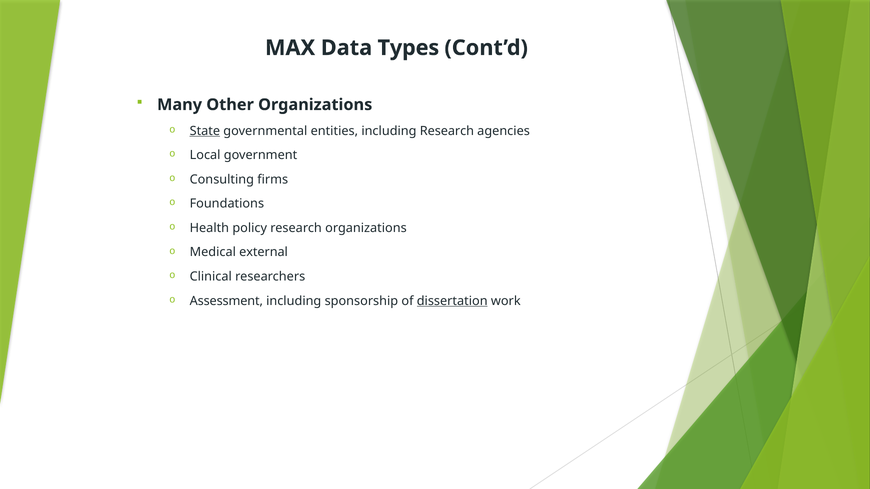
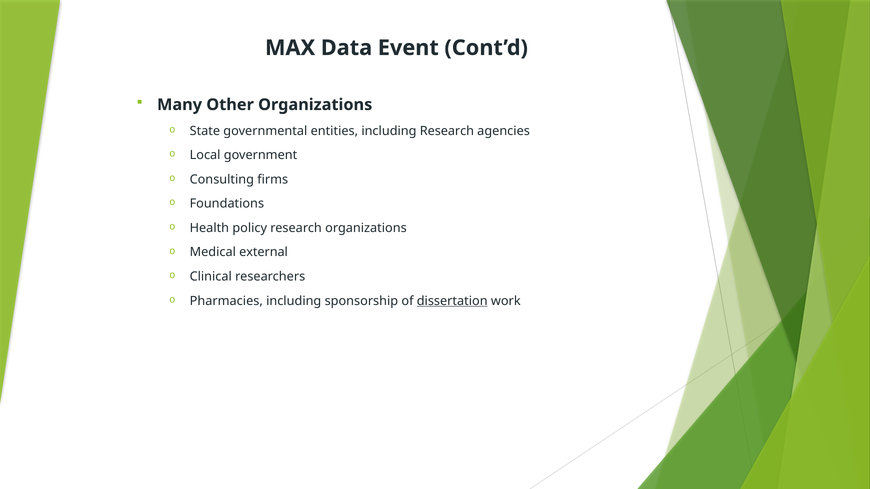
Types: Types -> Event
State underline: present -> none
Assessment: Assessment -> Pharmacies
